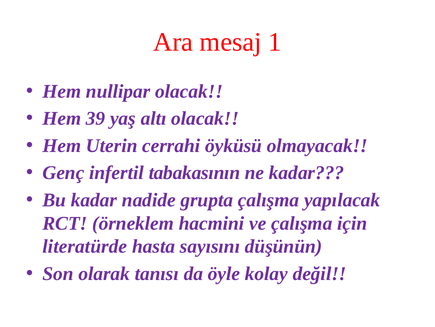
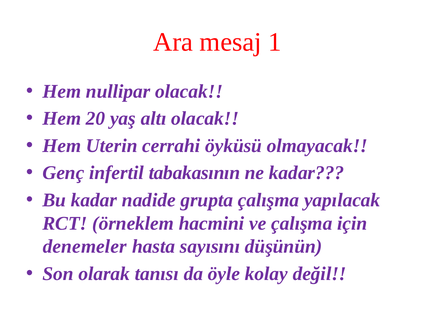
39: 39 -> 20
literatürde: literatürde -> denemeler
